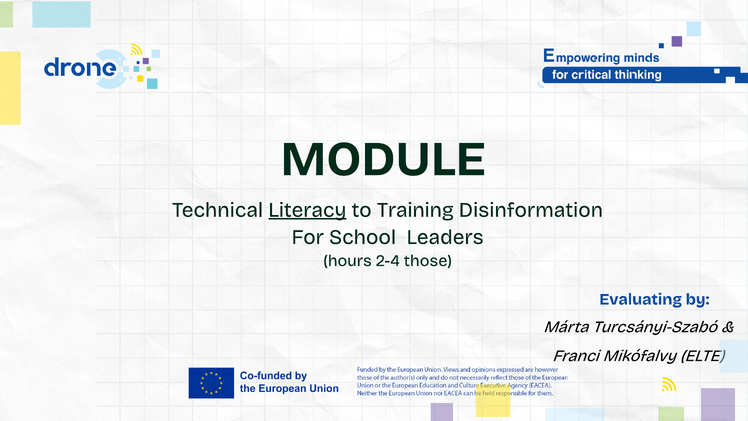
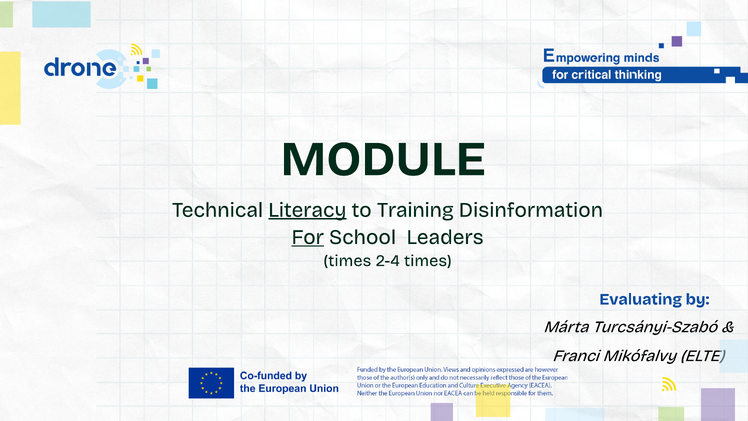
For underline: none -> present
hours at (347, 261): hours -> times
2-4 those: those -> times
